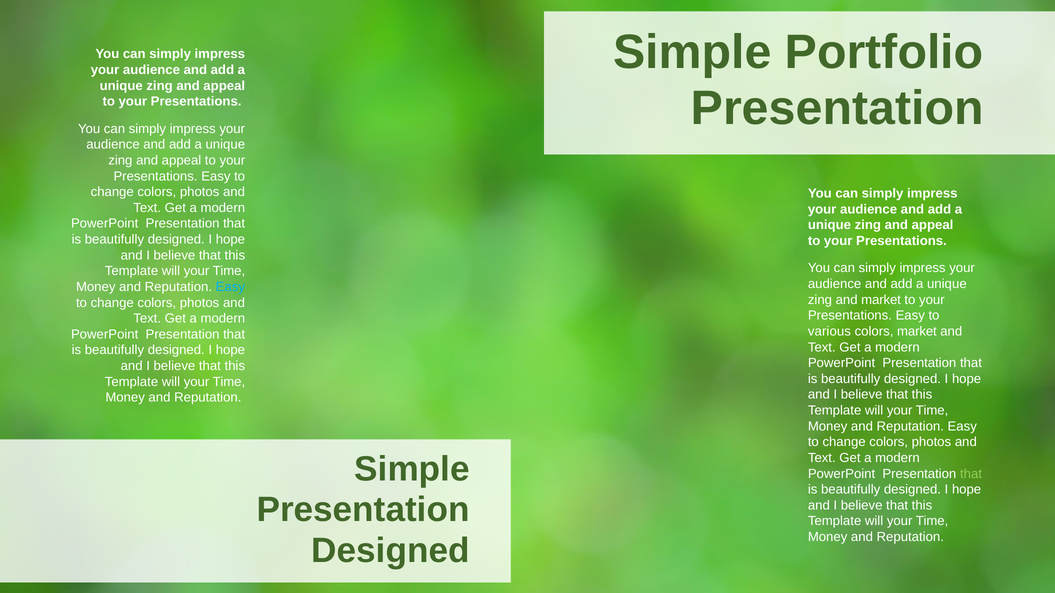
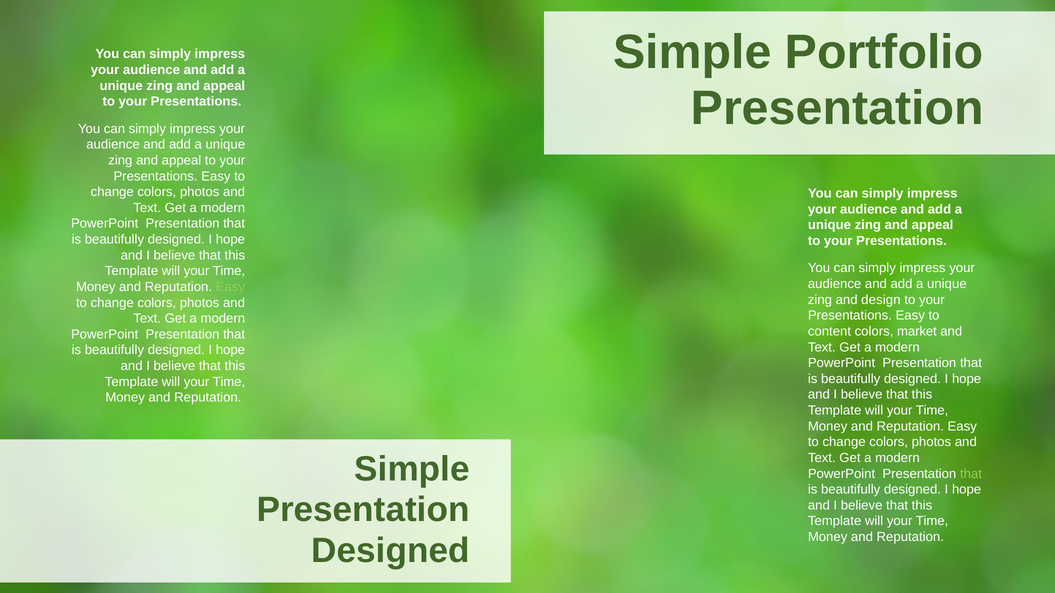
Easy at (230, 287) colour: light blue -> light green
and market: market -> design
various: various -> content
